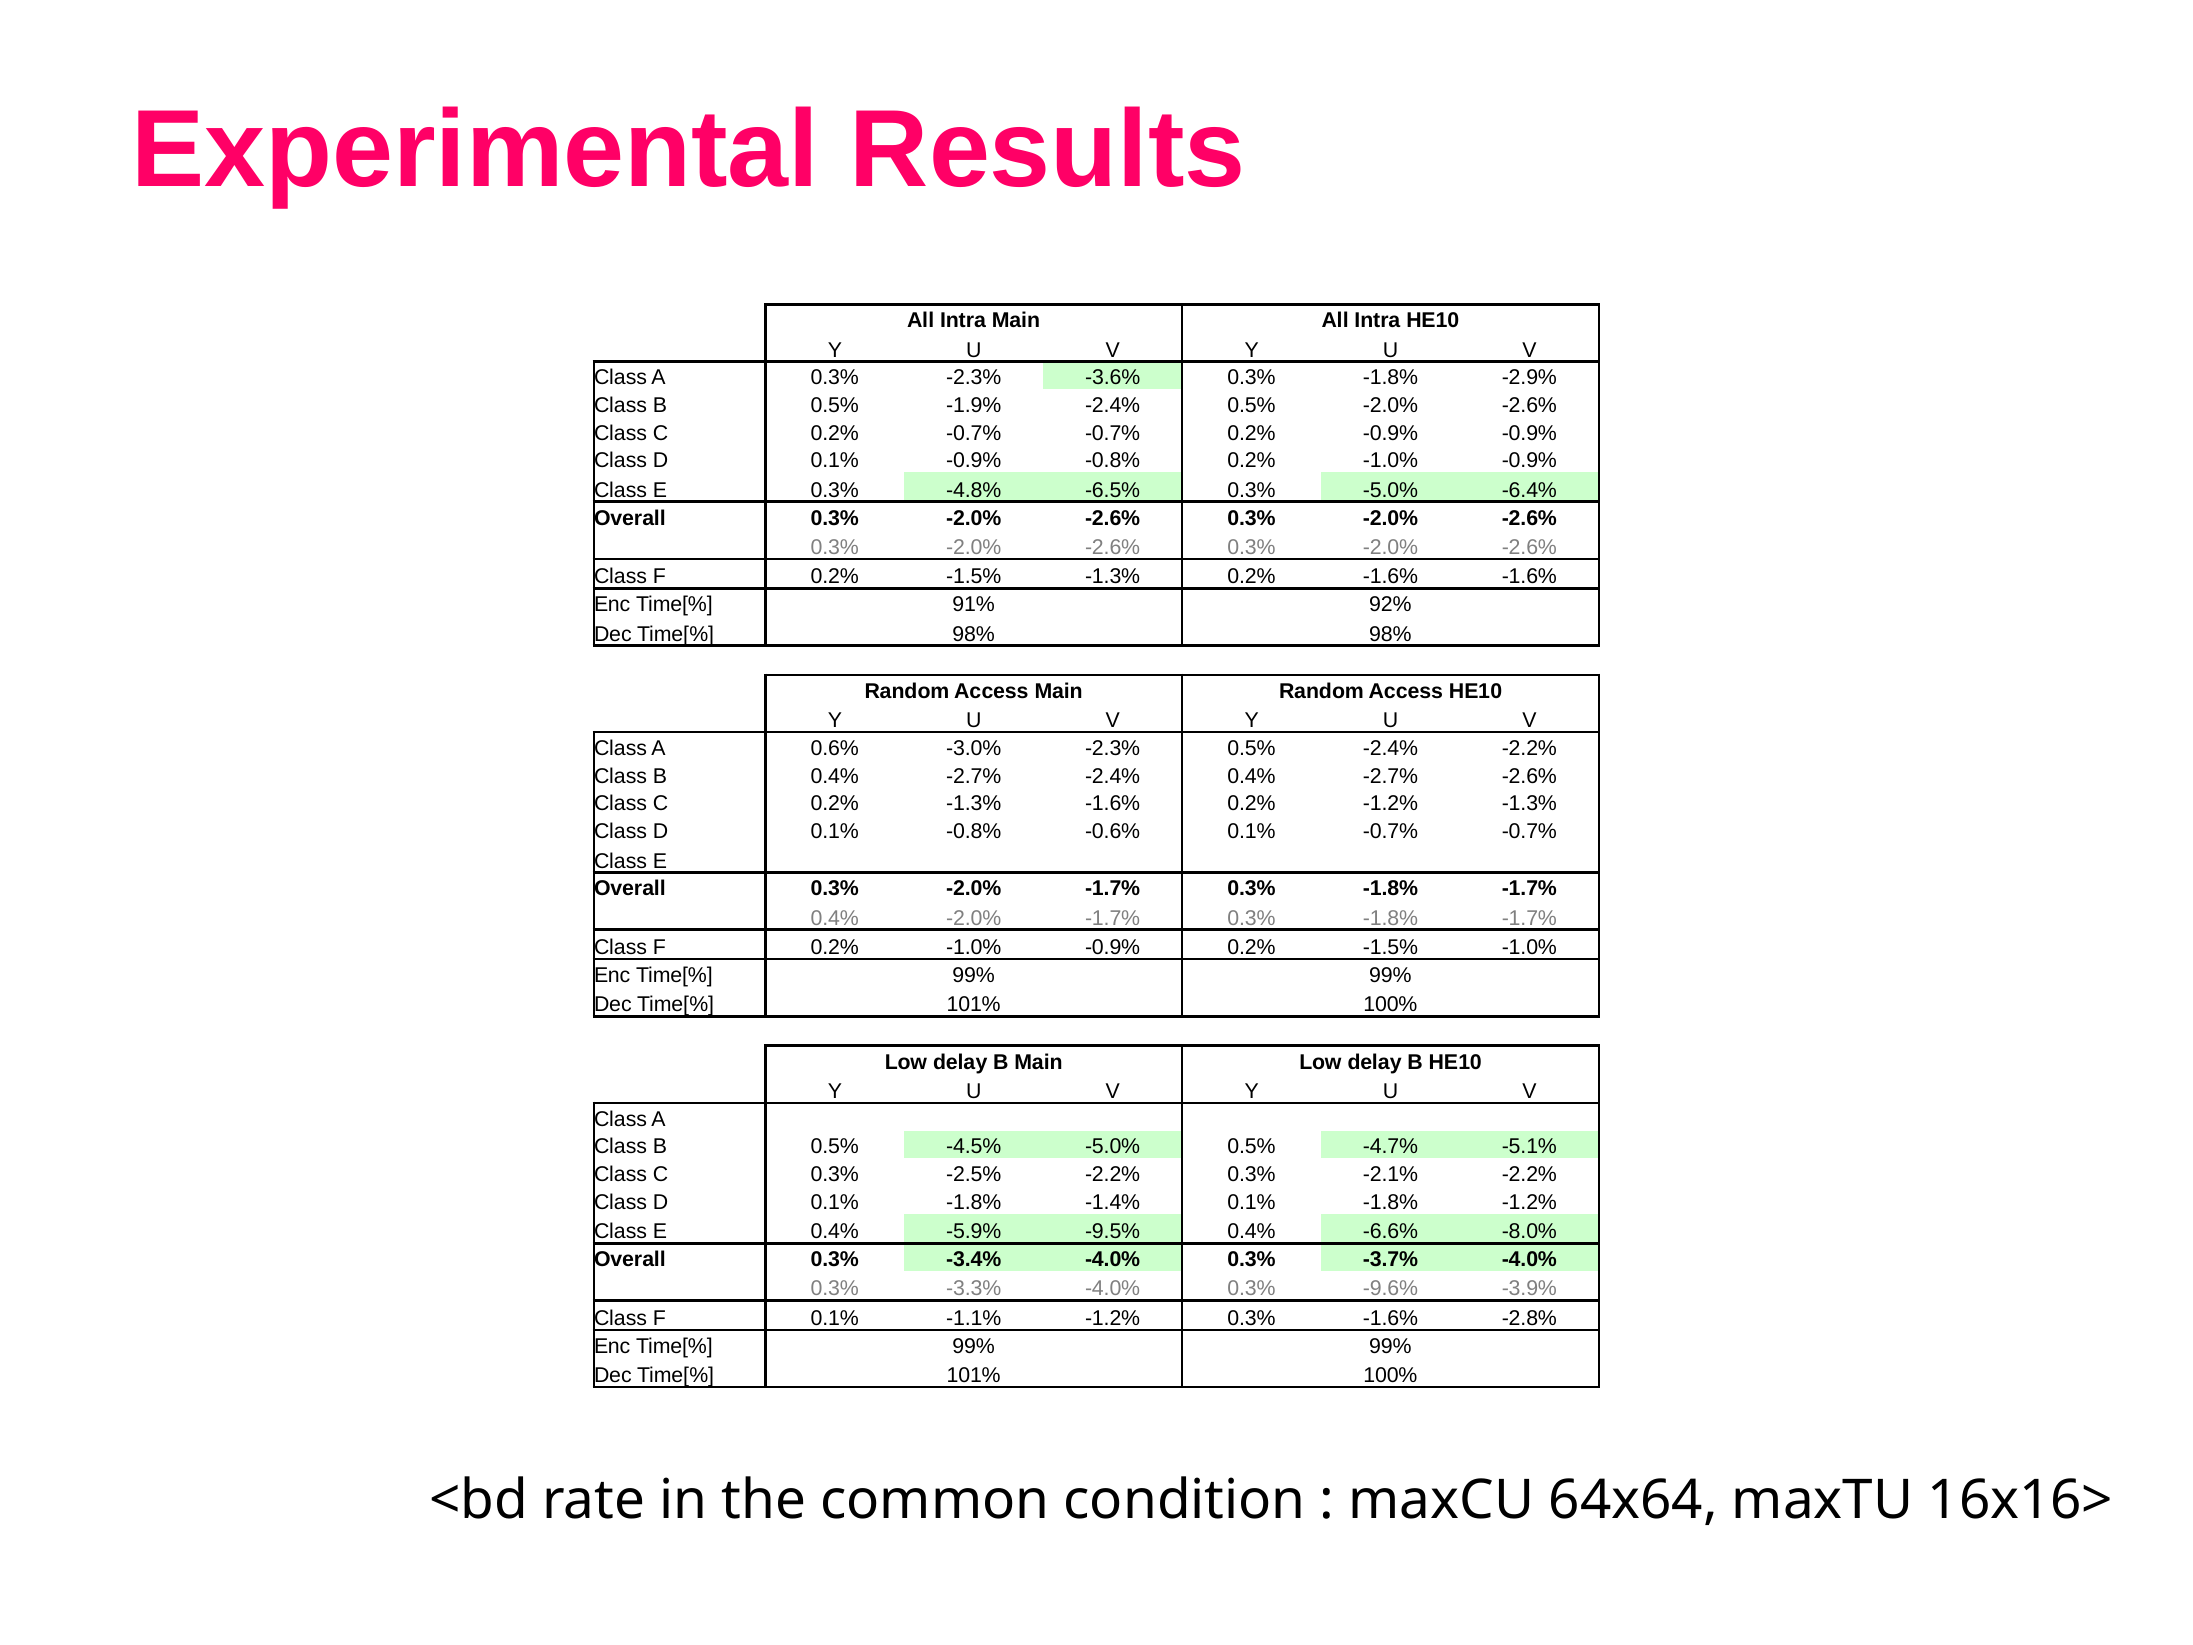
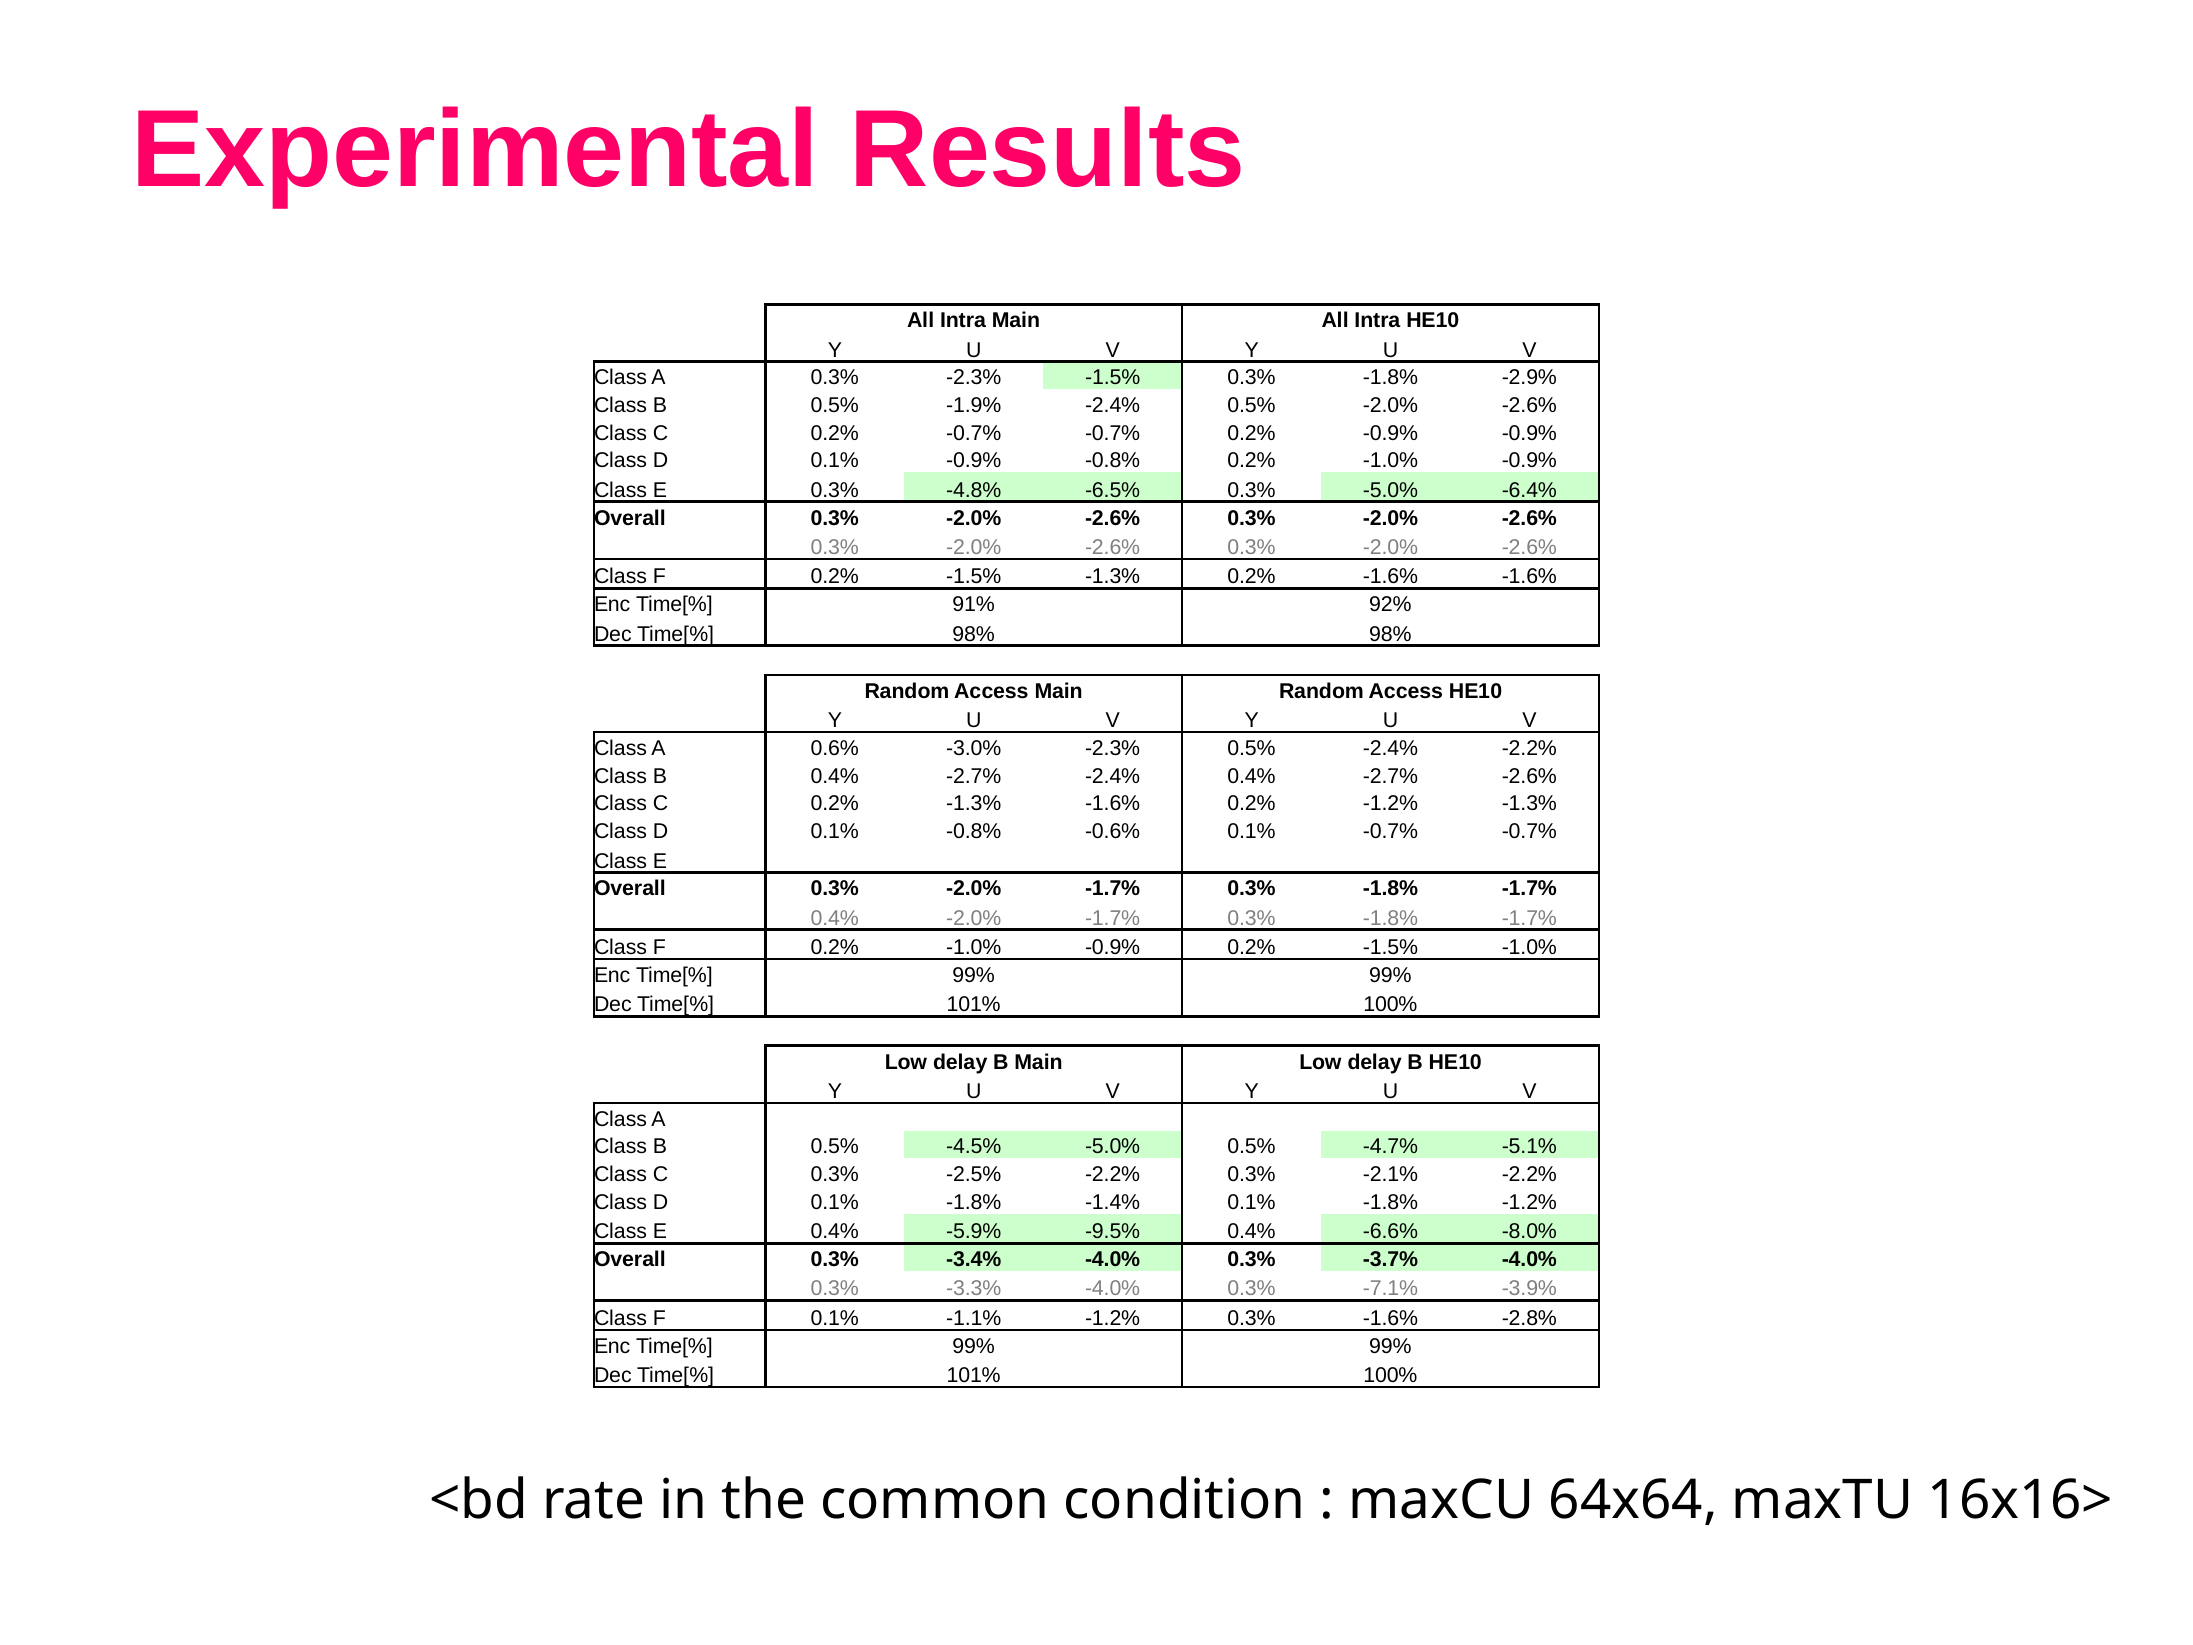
-2.3% -3.6%: -3.6% -> -1.5%
-9.6%: -9.6% -> -7.1%
